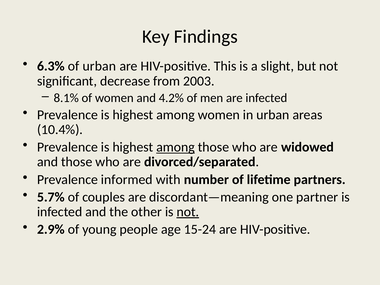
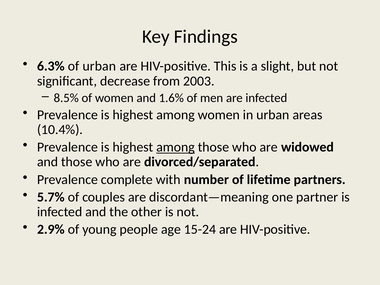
8.1%: 8.1% -> 8.5%
4.2%: 4.2% -> 1.6%
informed: informed -> complete
not at (188, 212) underline: present -> none
